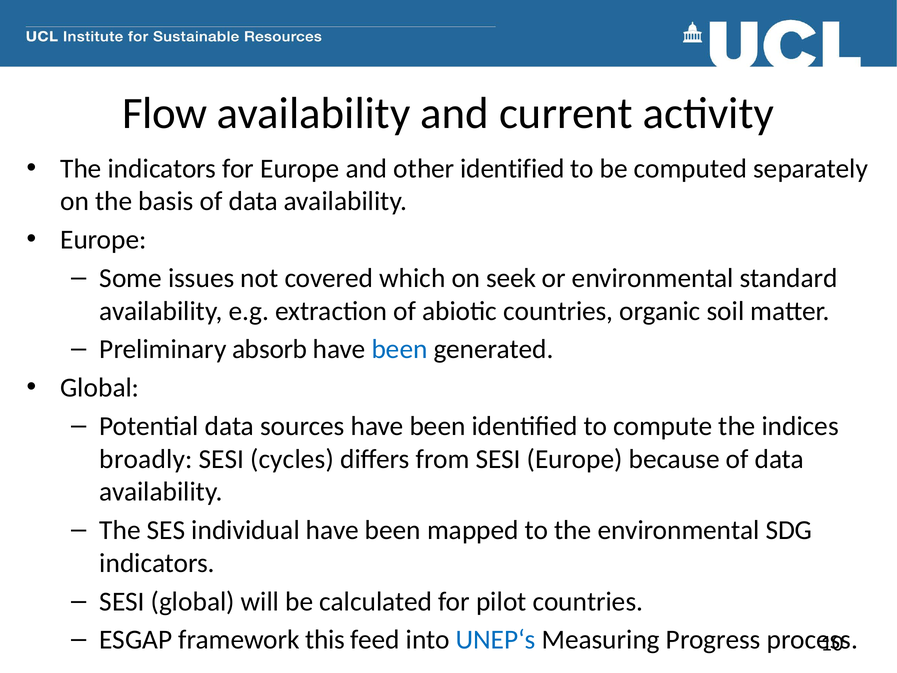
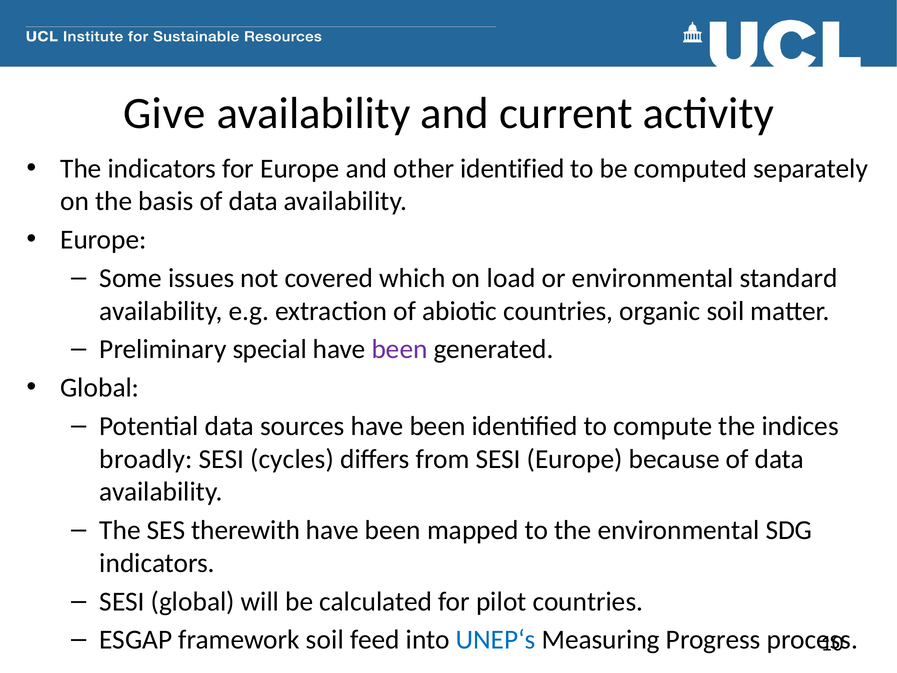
Flow: Flow -> Give
seek: seek -> load
absorb: absorb -> special
been at (400, 349) colour: blue -> purple
individual: individual -> therewith
framework this: this -> soil
